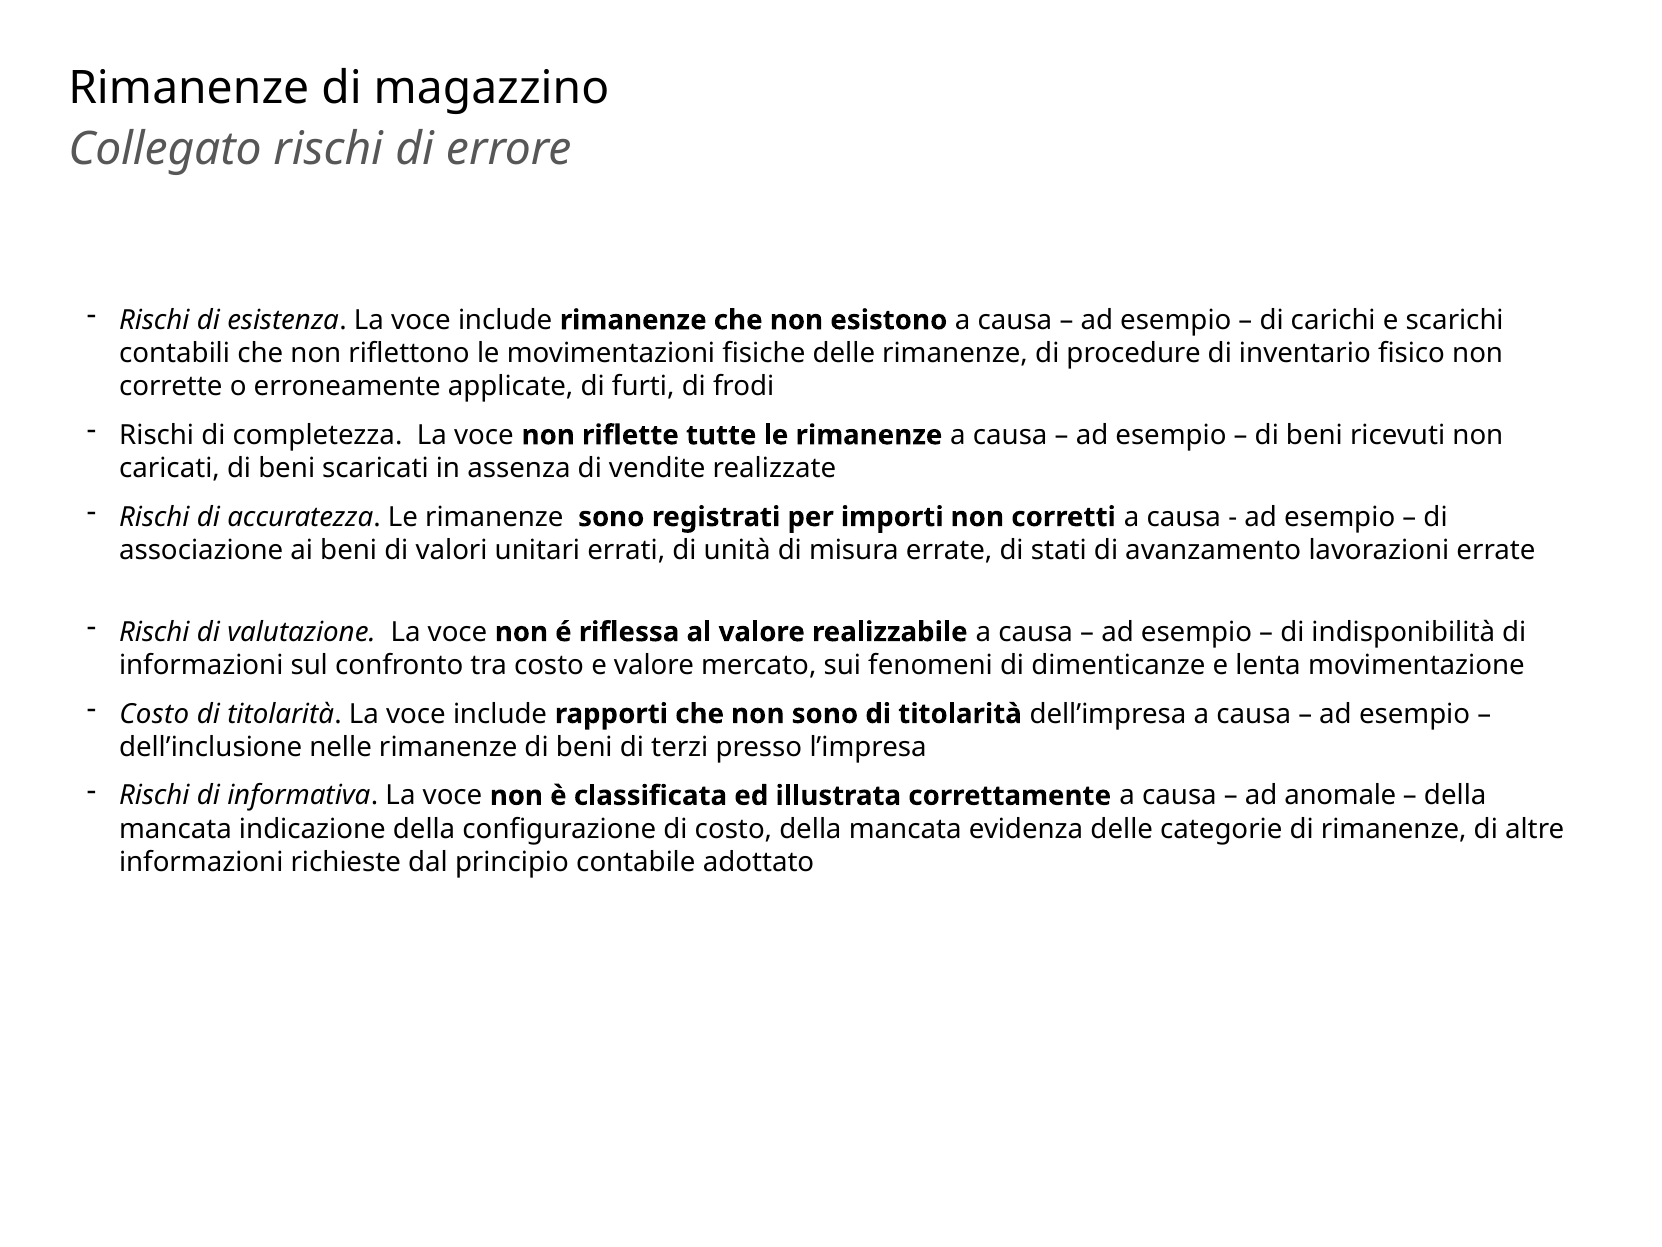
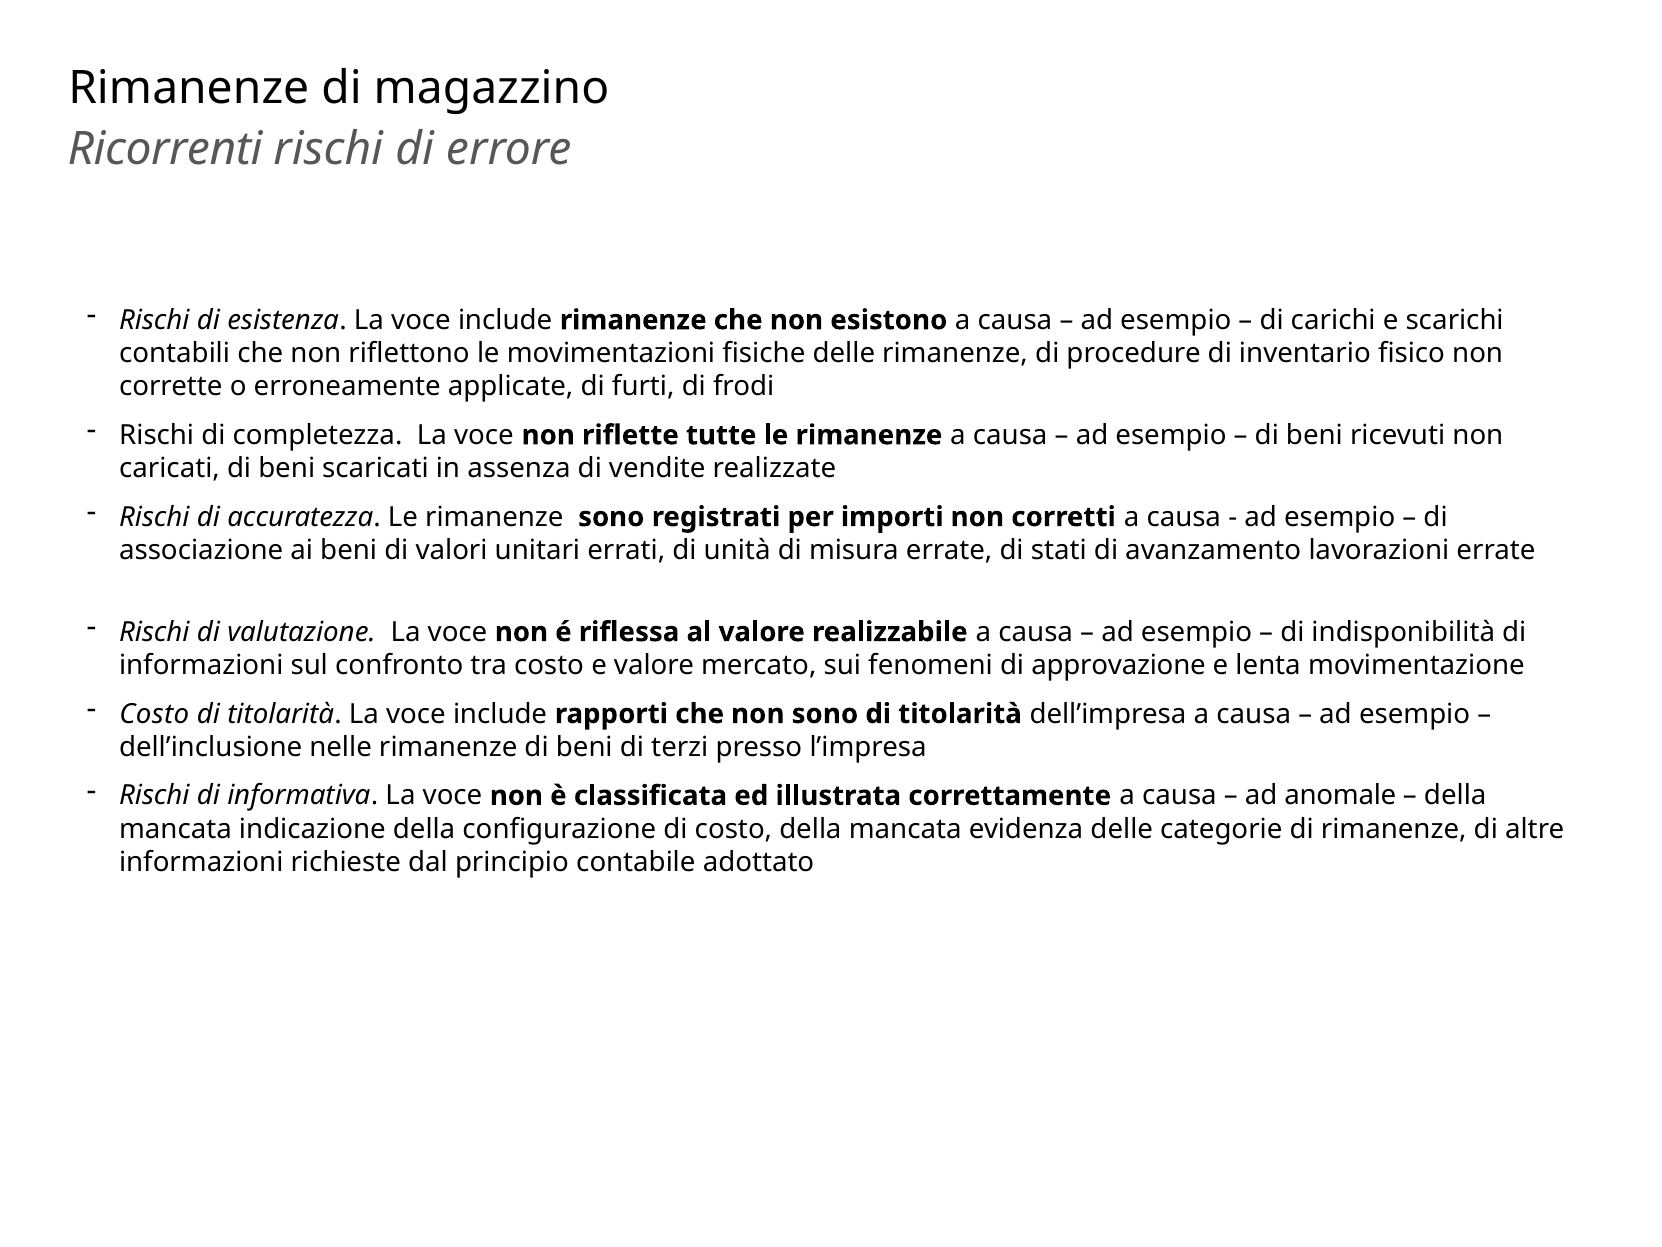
Collegato: Collegato -> Ricorrenti
dimenticanze: dimenticanze -> approvazione
